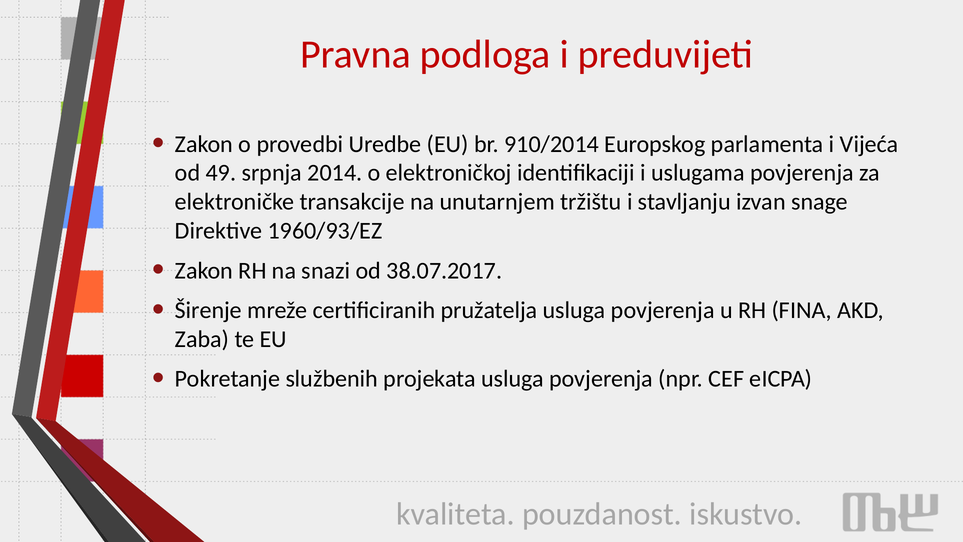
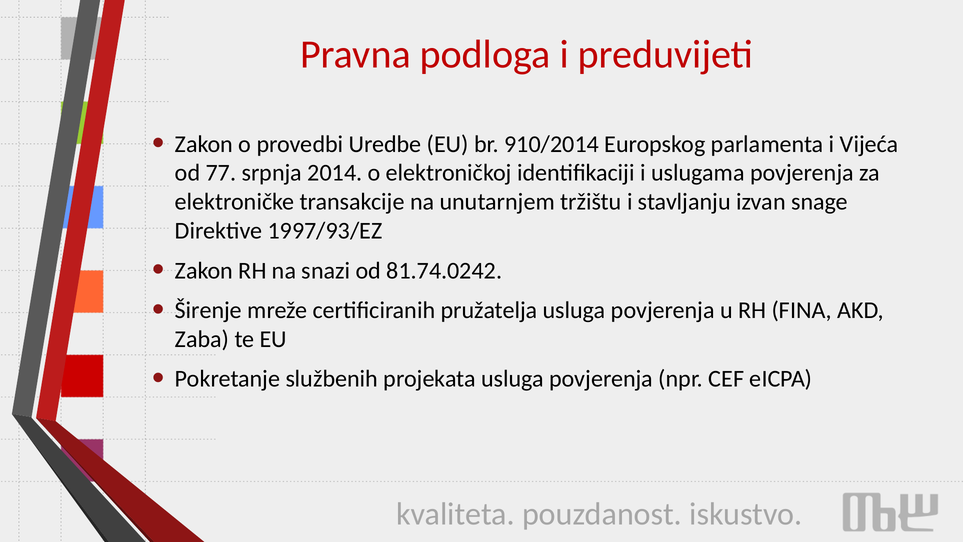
49: 49 -> 77
1960/93/EZ: 1960/93/EZ -> 1997/93/EZ
38.07.2017: 38.07.2017 -> 81.74.0242
